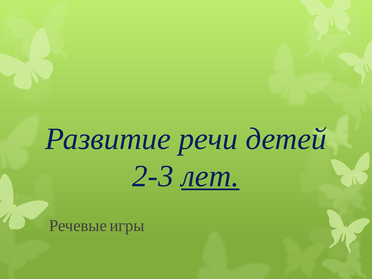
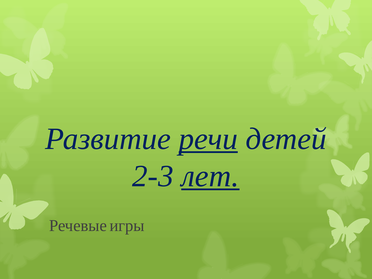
речи underline: none -> present
